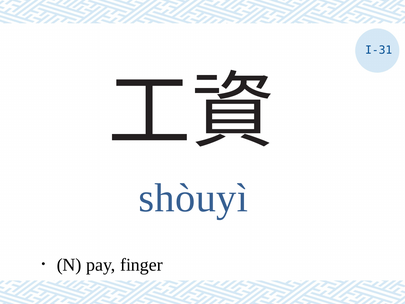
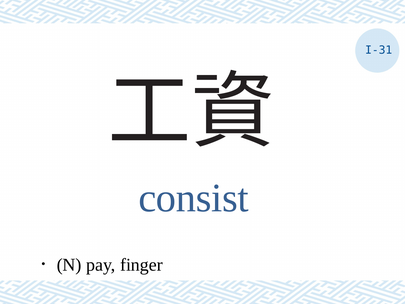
shòuyì: shòuyì -> consist
